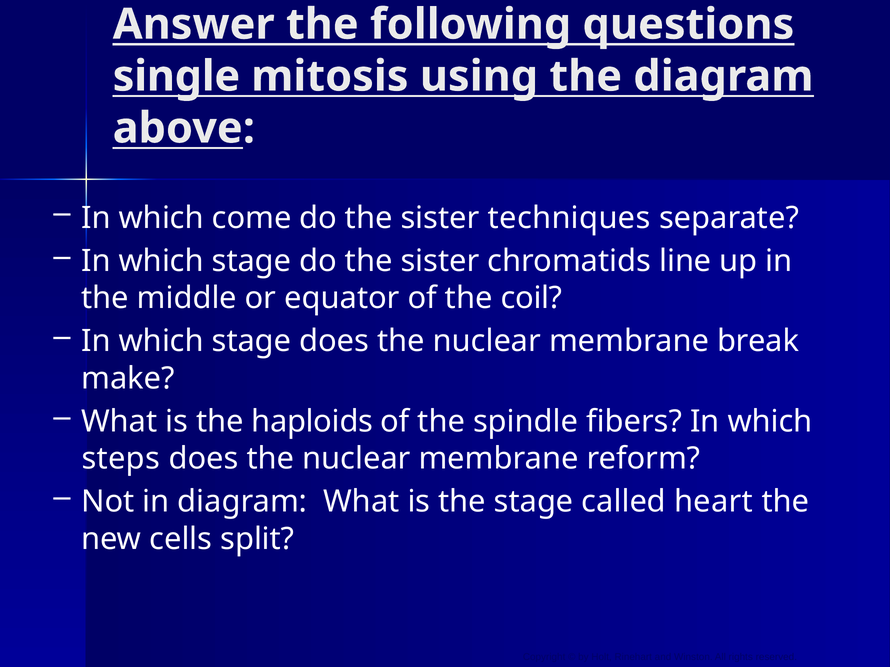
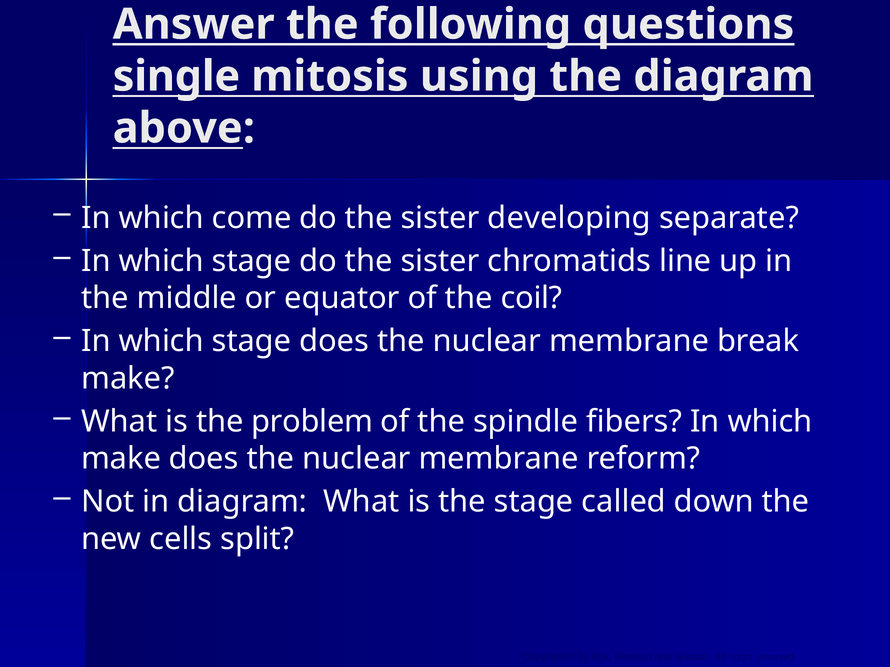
techniques: techniques -> developing
haploids: haploids -> problem
steps at (121, 459): steps -> make
heart: heart -> down
